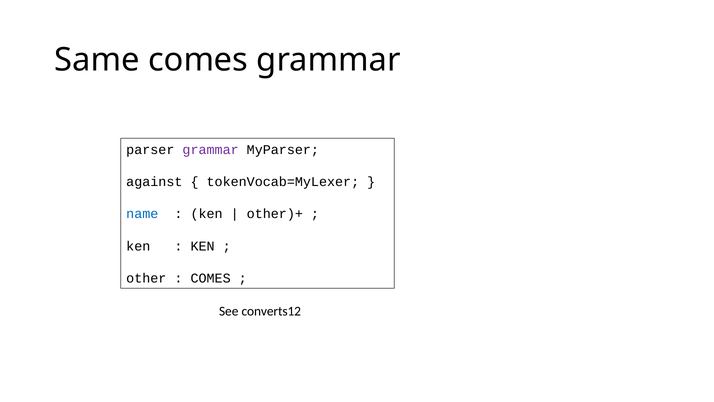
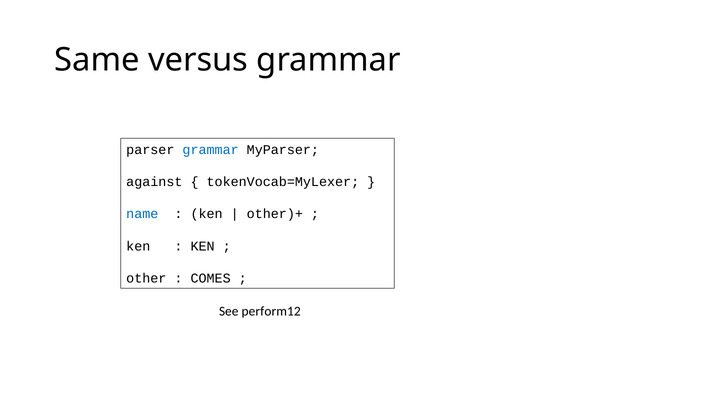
Same comes: comes -> versus
grammar at (211, 150) colour: purple -> blue
converts12: converts12 -> perform12
